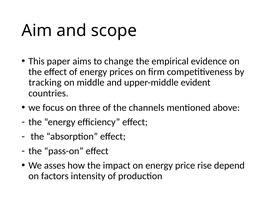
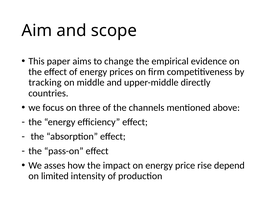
evident: evident -> directly
factors: factors -> limited
